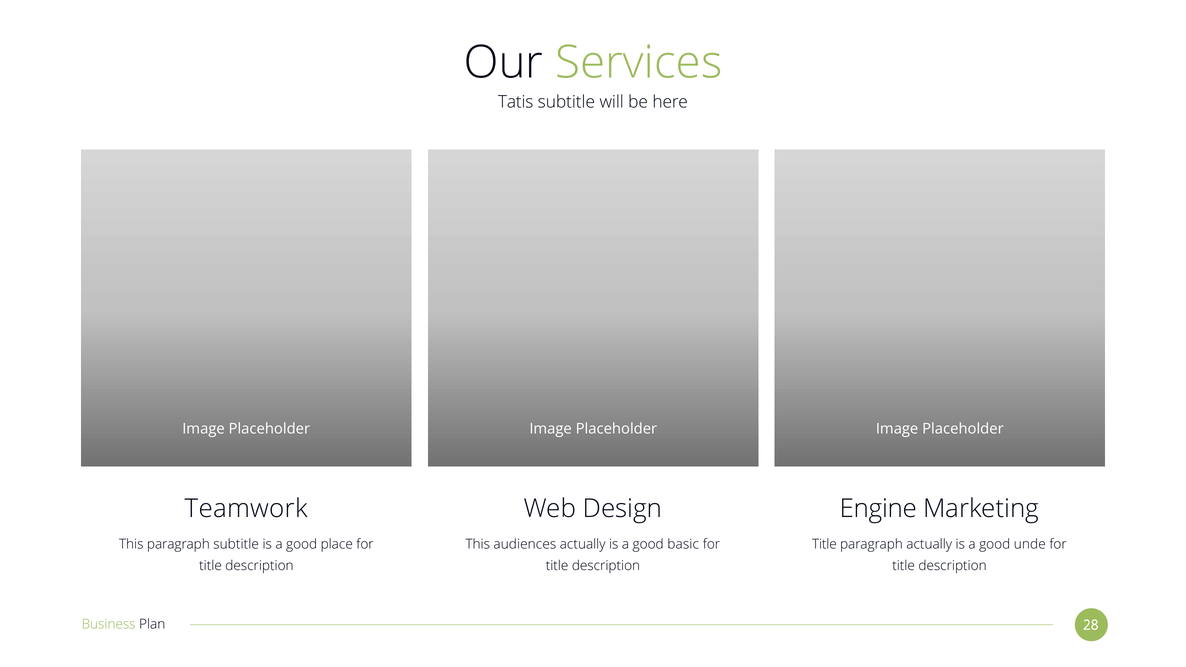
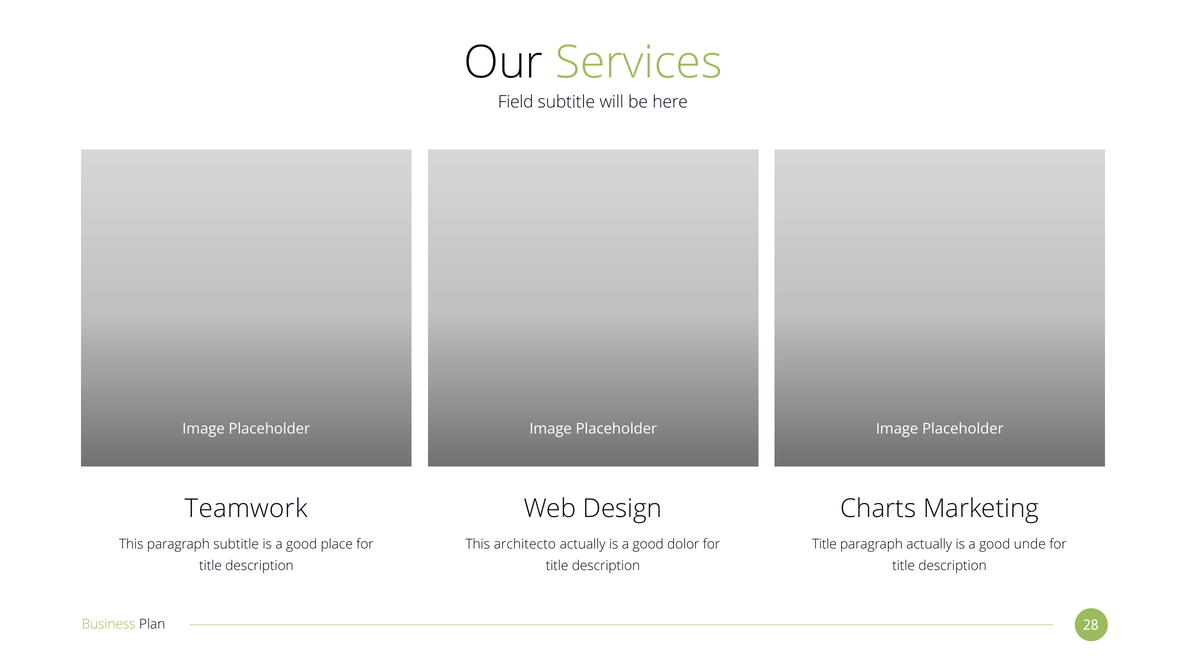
Tatis: Tatis -> Field
Engine: Engine -> Charts
audiences: audiences -> architecto
basic: basic -> dolor
